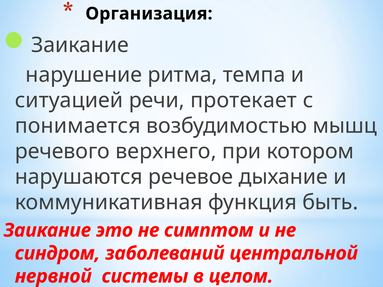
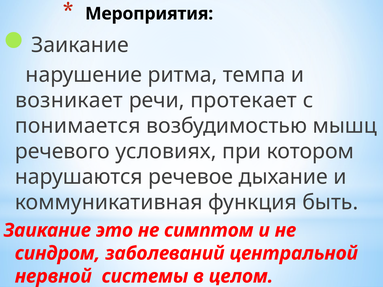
Организация: Организация -> Мероприятия
ситуацией: ситуацией -> возникает
верхнего: верхнего -> условиях
